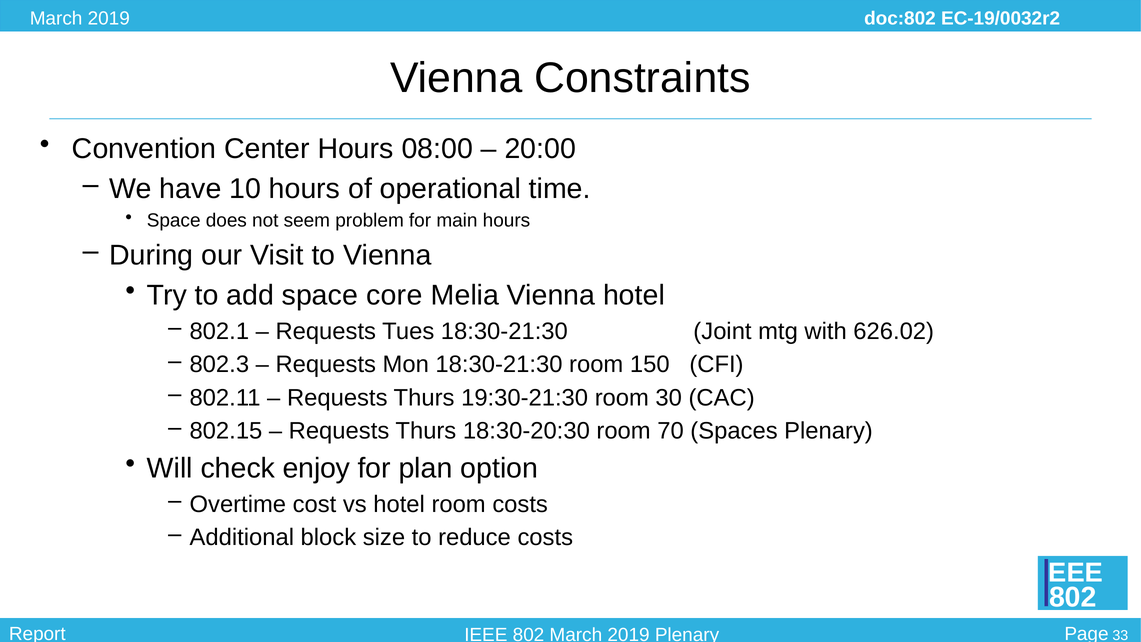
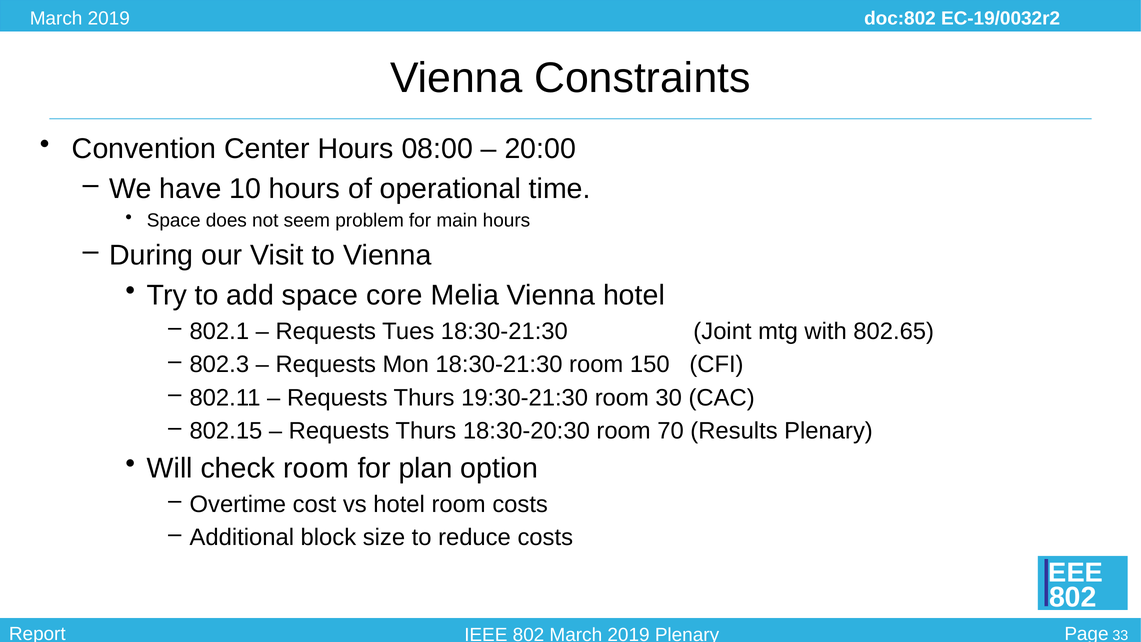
626.02: 626.02 -> 802.65
Spaces: Spaces -> Results
check enjoy: enjoy -> room
